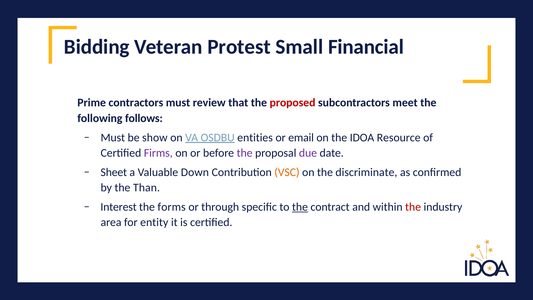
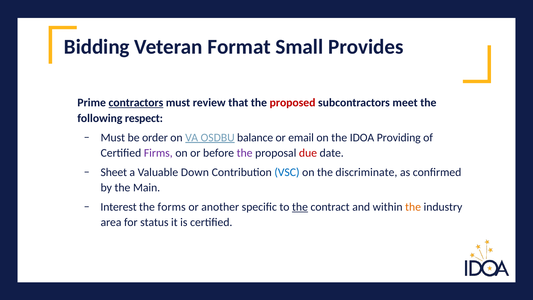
Protest: Protest -> Format
Financial: Financial -> Provides
contractors underline: none -> present
follows: follows -> respect
show: show -> order
entities: entities -> balance
Resource: Resource -> Providing
due colour: purple -> red
VSC colour: orange -> blue
Than: Than -> Main
through: through -> another
the at (413, 207) colour: red -> orange
entity: entity -> status
